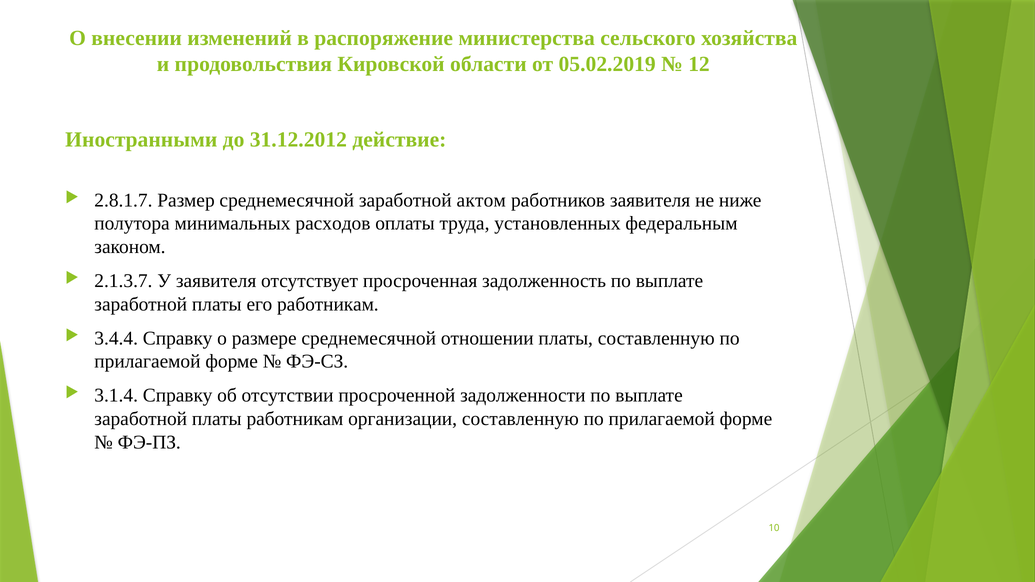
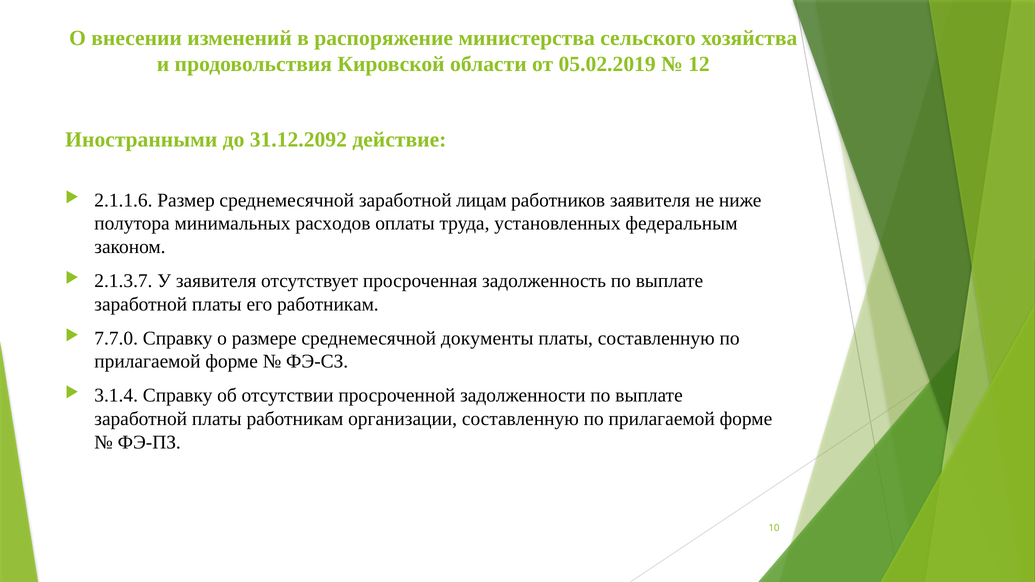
31.12.2012: 31.12.2012 -> 31.12.2092
2.8.1.7: 2.8.1.7 -> 2.1.1.6
актом: актом -> лицам
3.4.4: 3.4.4 -> 7.7.0
отношении: отношении -> документы
